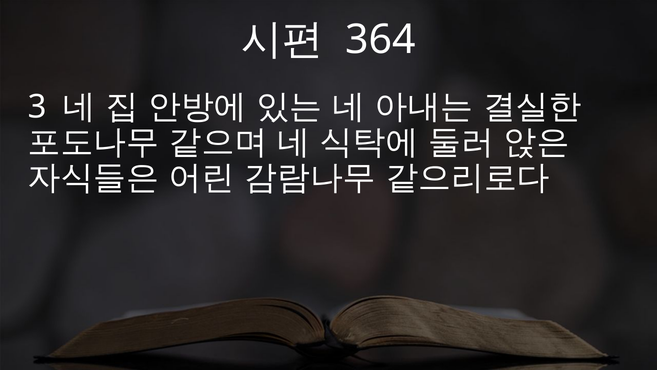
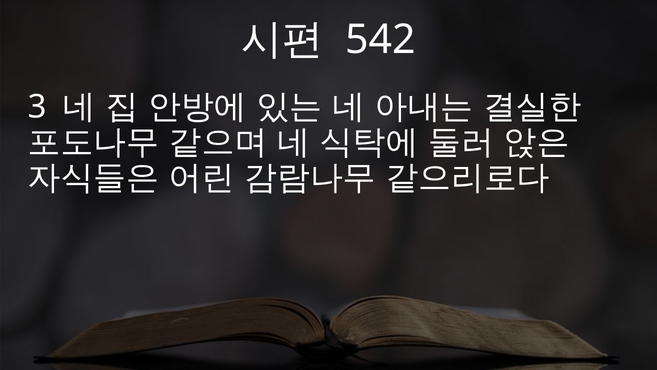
364: 364 -> 542
